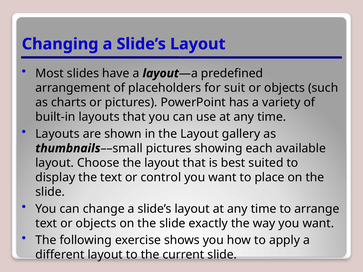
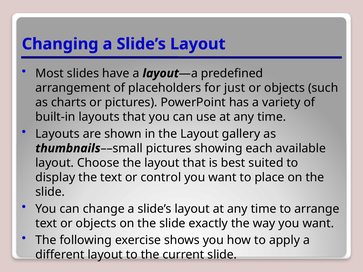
suit: suit -> just
